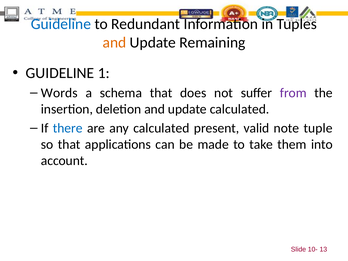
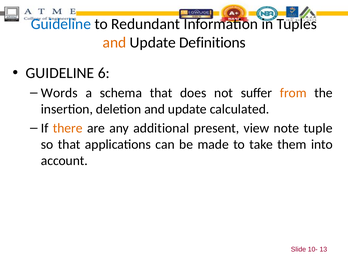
Remaining: Remaining -> Definitions
1: 1 -> 6
from colour: purple -> orange
there colour: blue -> orange
any calculated: calculated -> additional
valid: valid -> view
